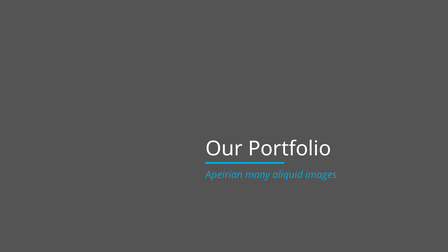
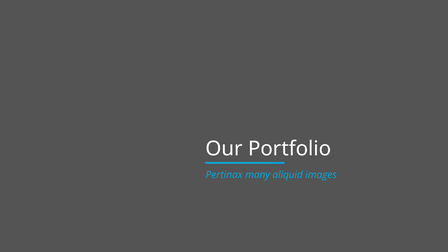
Apeirian: Apeirian -> Pertinax
